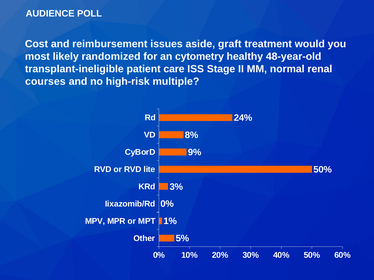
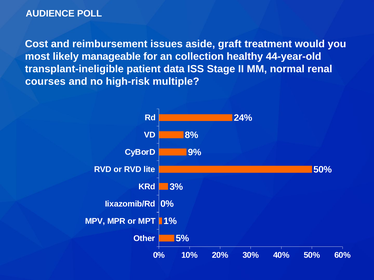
randomized: randomized -> manageable
cytometry: cytometry -> collection
48-year-old: 48-year-old -> 44-year-old
care: care -> data
